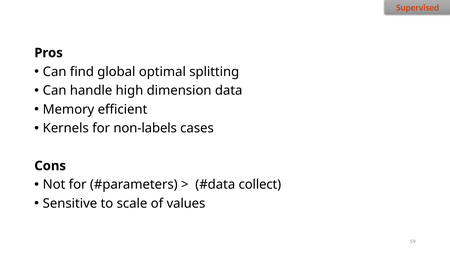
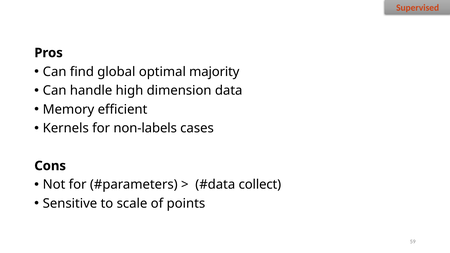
splitting: splitting -> majority
values: values -> points
